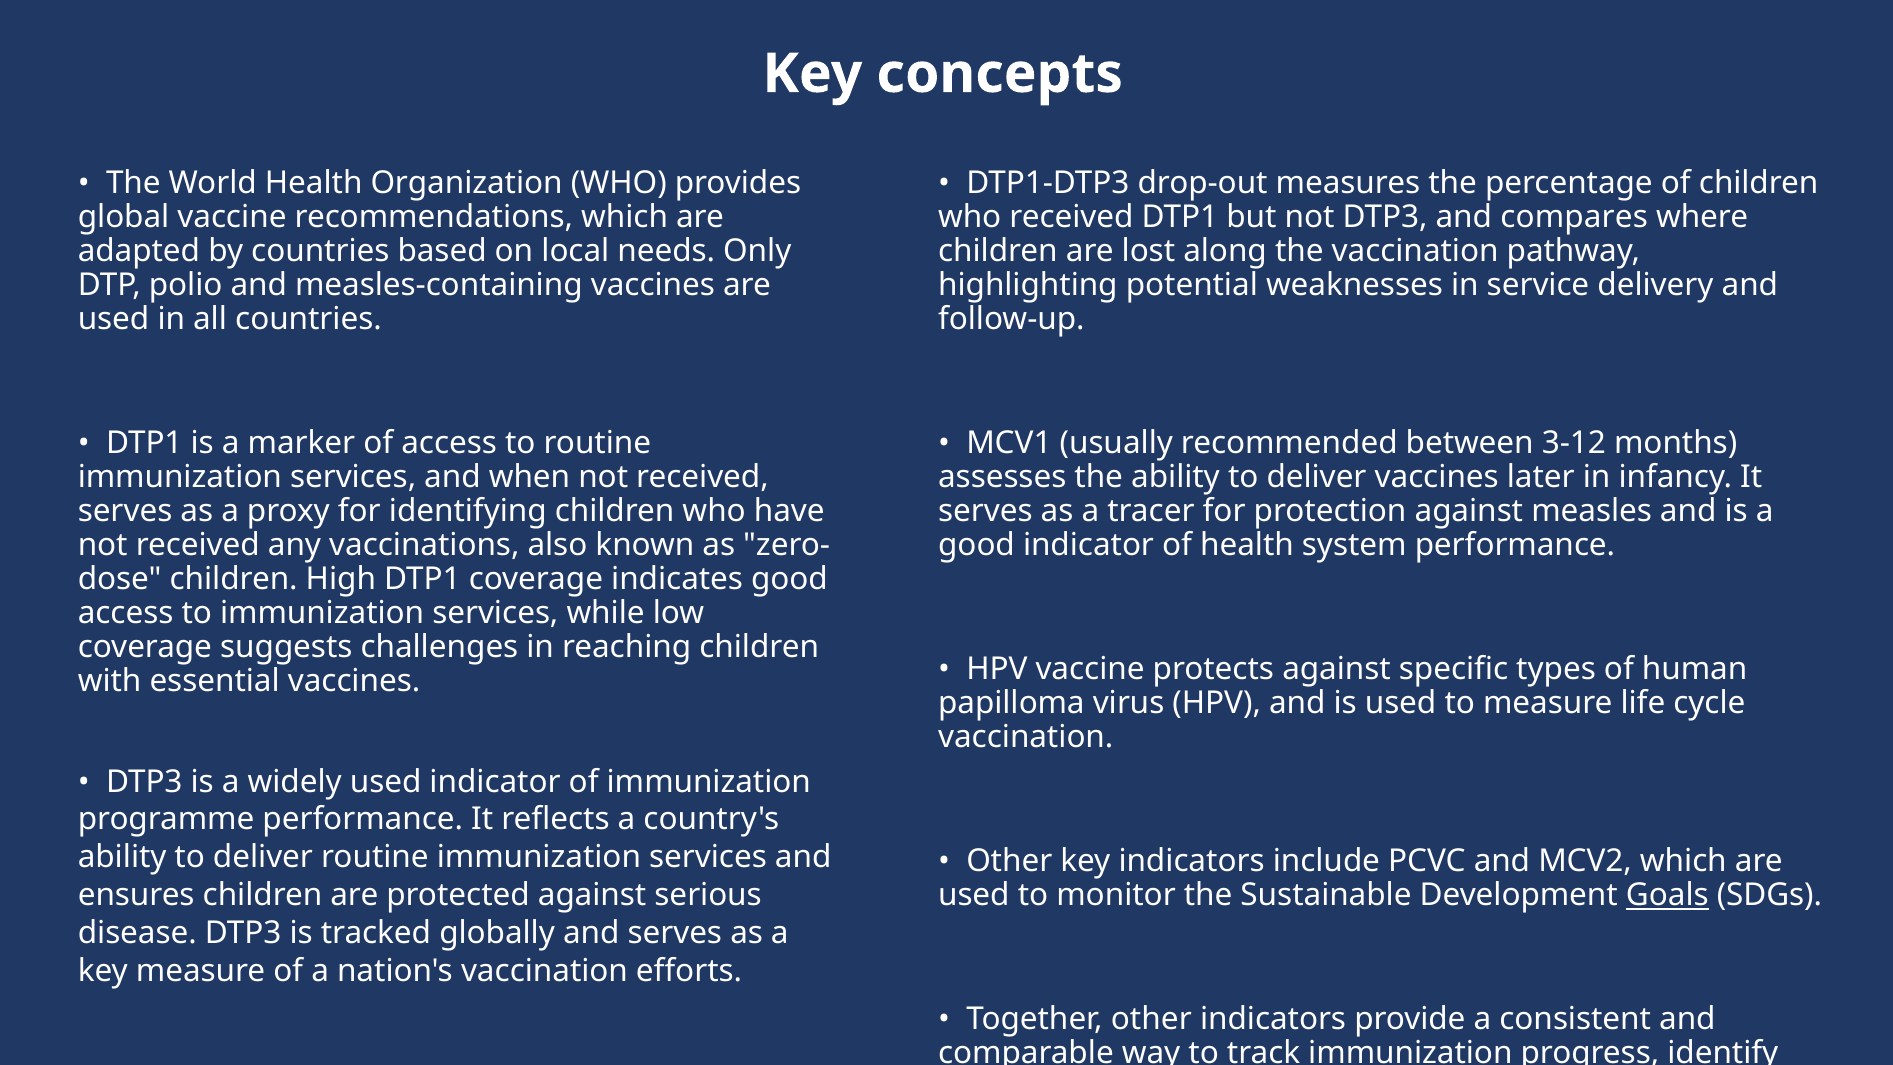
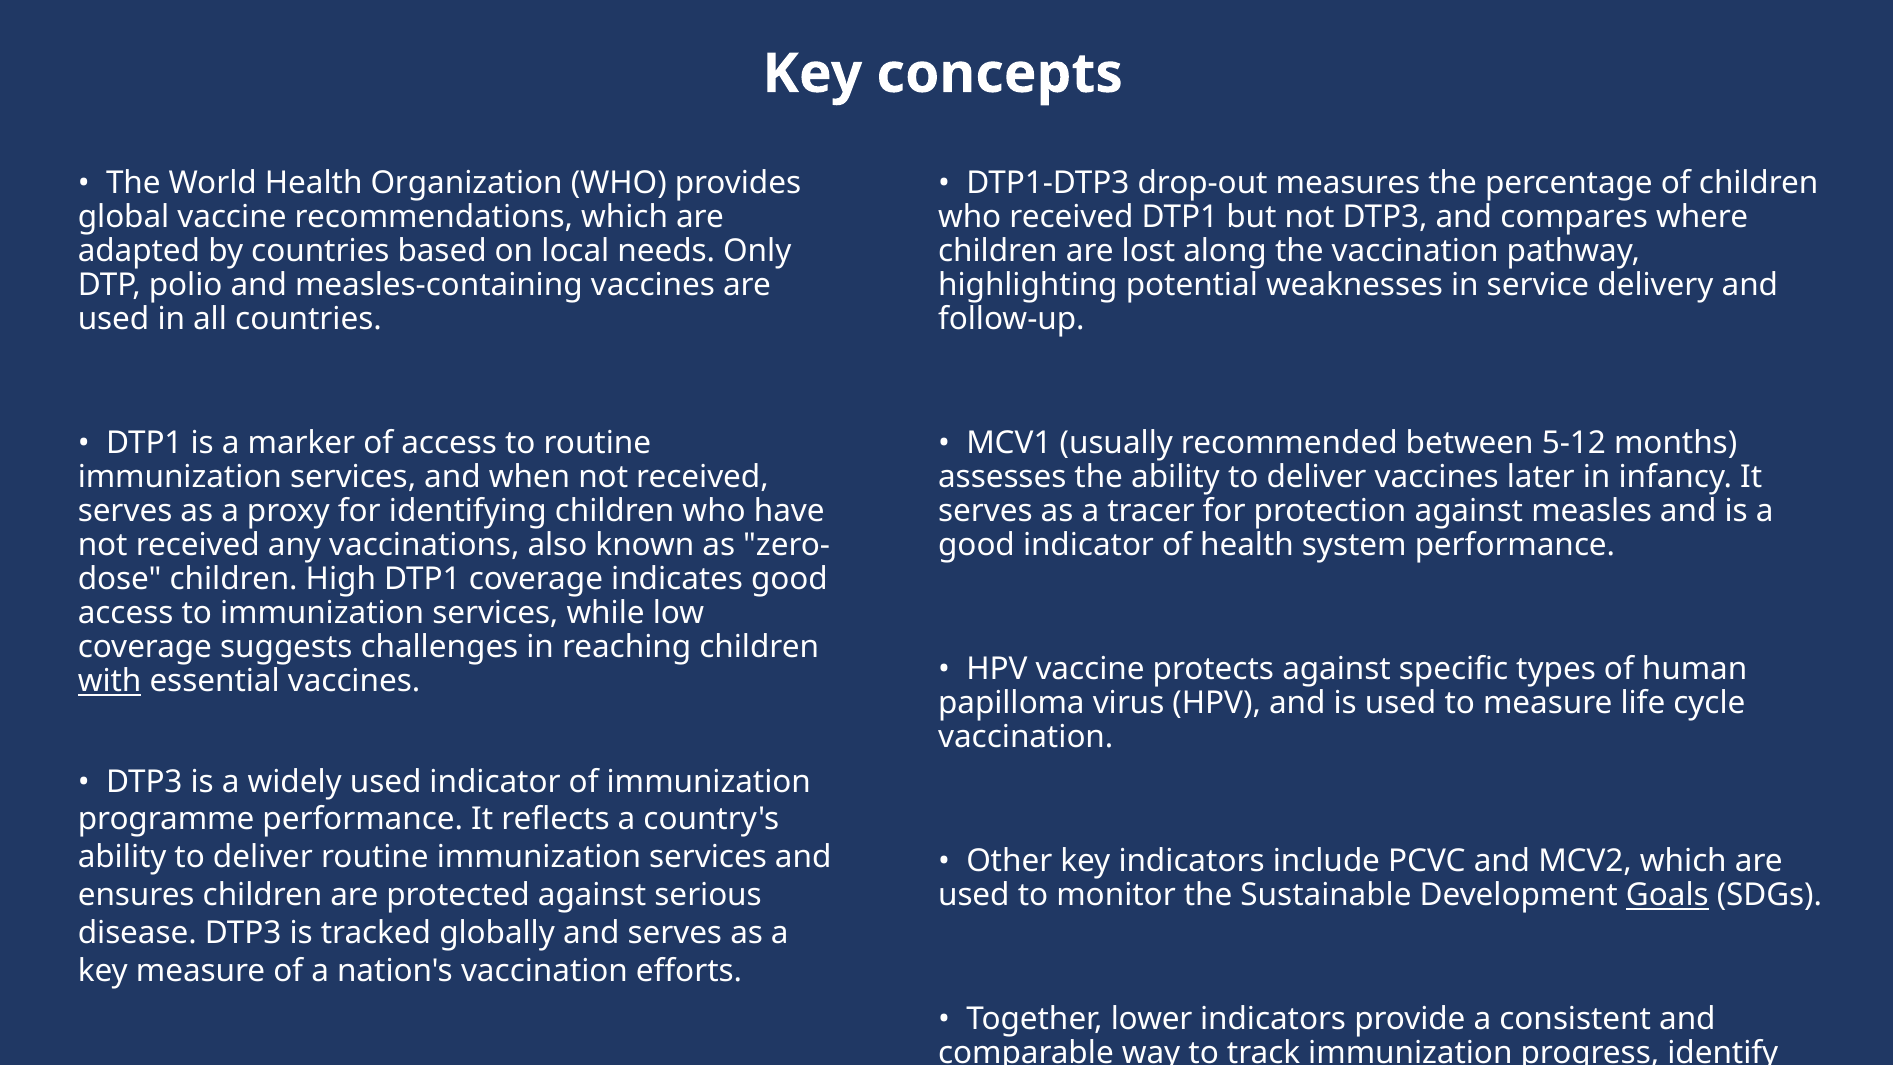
3-12: 3-12 -> 5-12
with underline: none -> present
Together other: other -> lower
